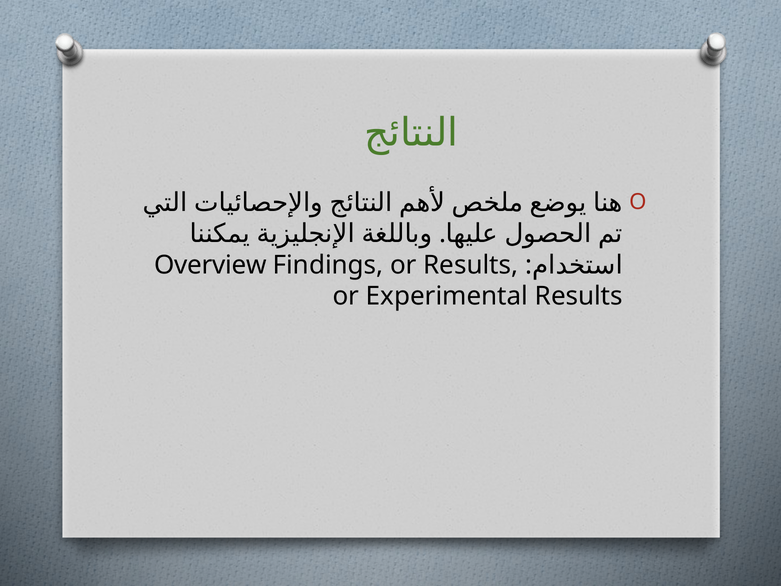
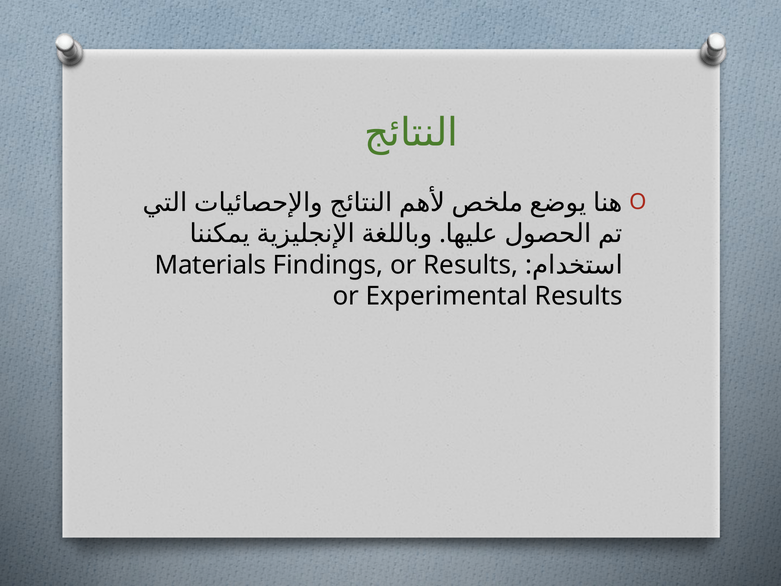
Overview: Overview -> Materials
